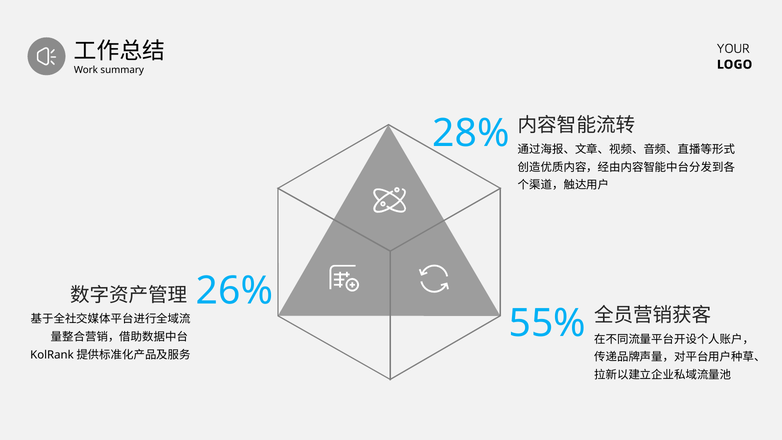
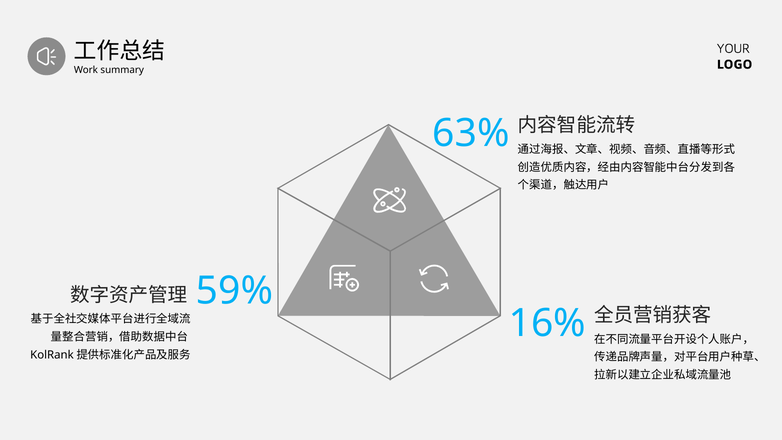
28%: 28% -> 63%
26%: 26% -> 59%
55%: 55% -> 16%
